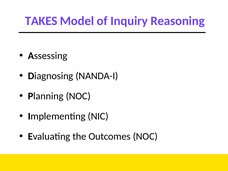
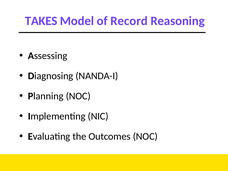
Inquiry: Inquiry -> Record
